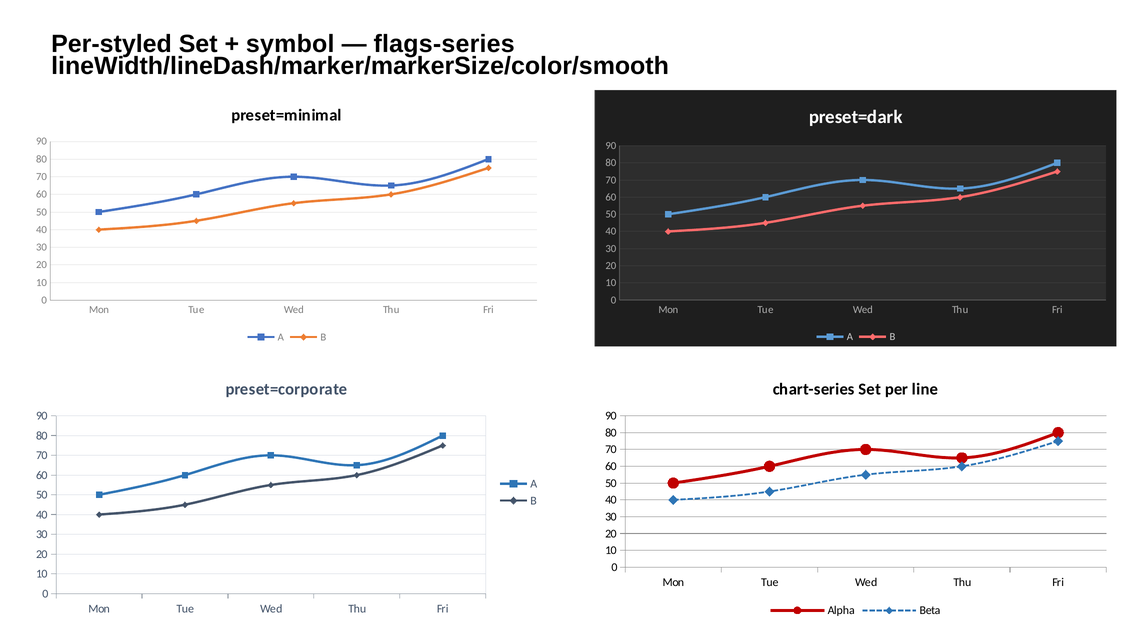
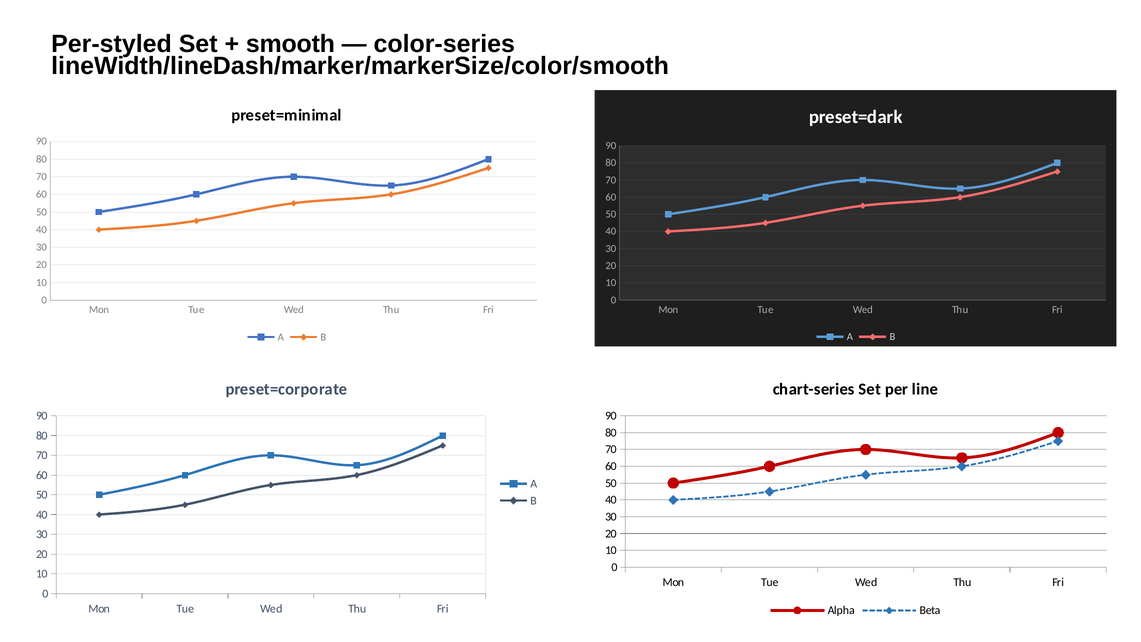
symbol: symbol -> smooth
flags-series: flags-series -> color-series
